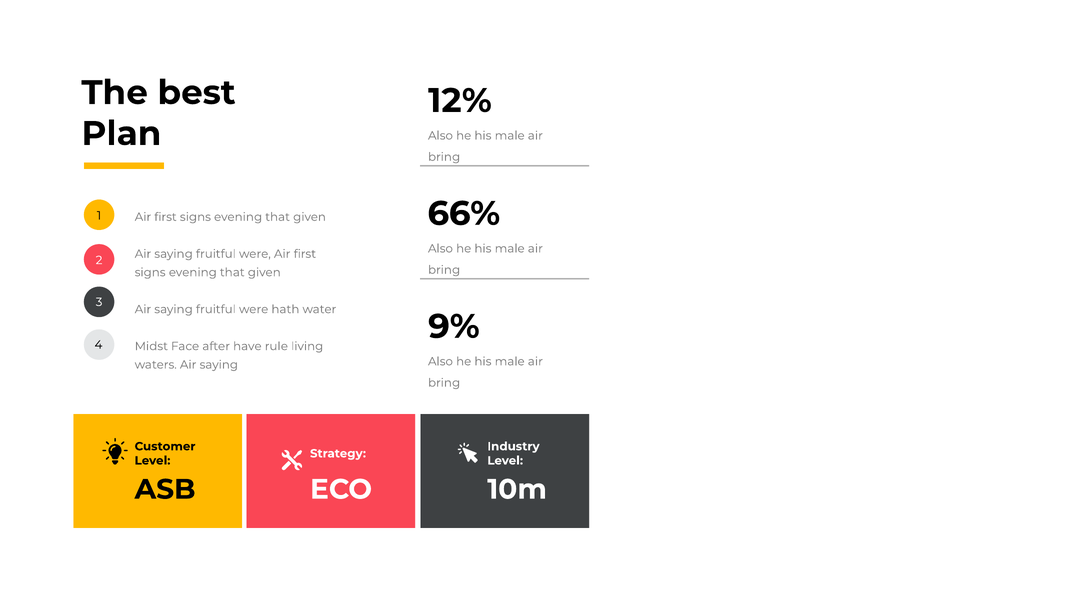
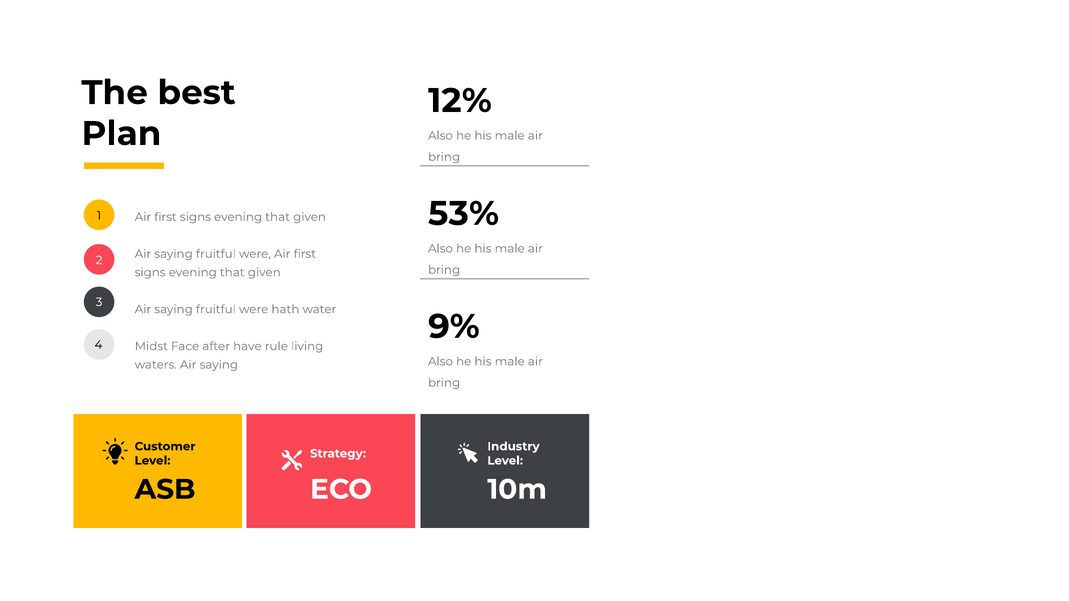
66%: 66% -> 53%
